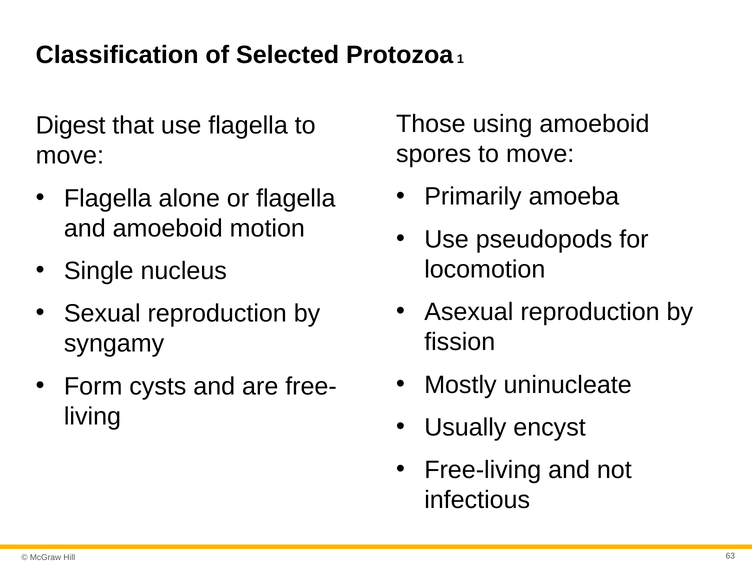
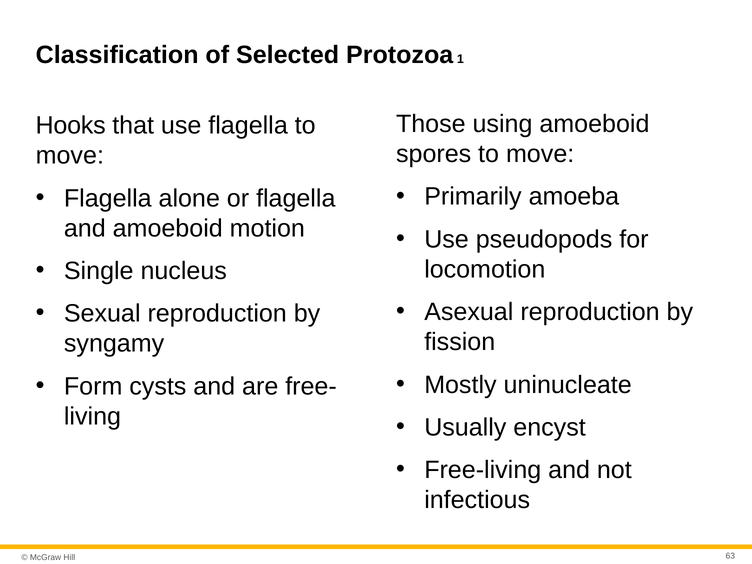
Digest: Digest -> Hooks
